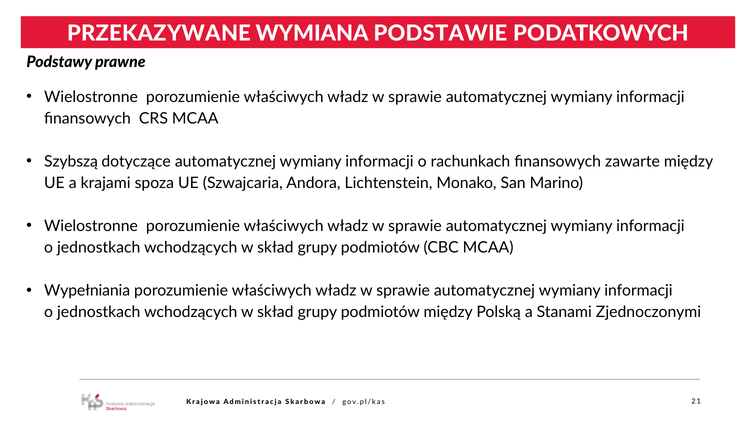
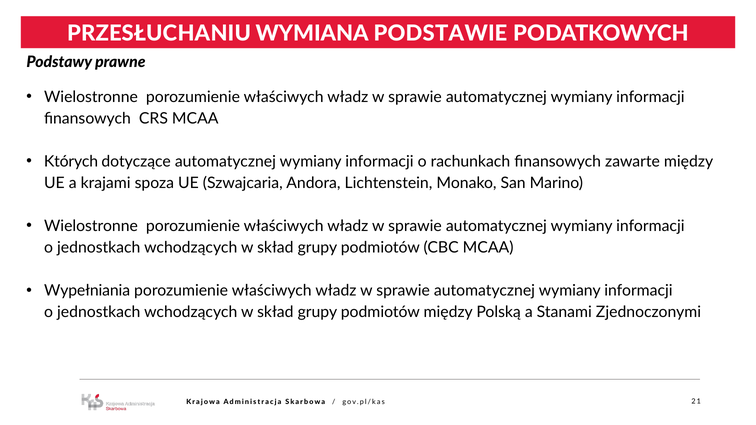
PRZEKAZYWANE: PRZEKAZYWANE -> PRZESŁUCHANIU
Szybszą: Szybszą -> Których
